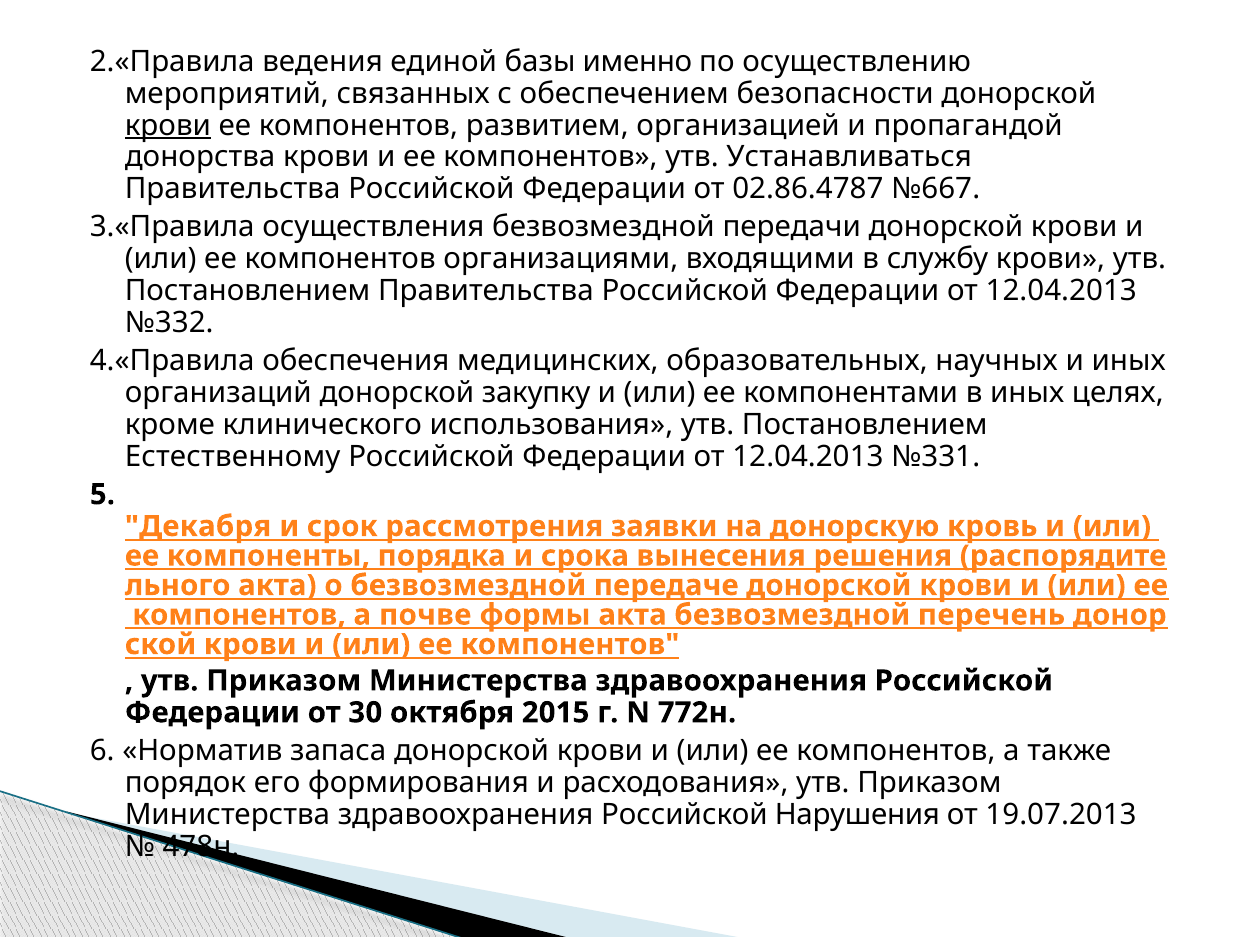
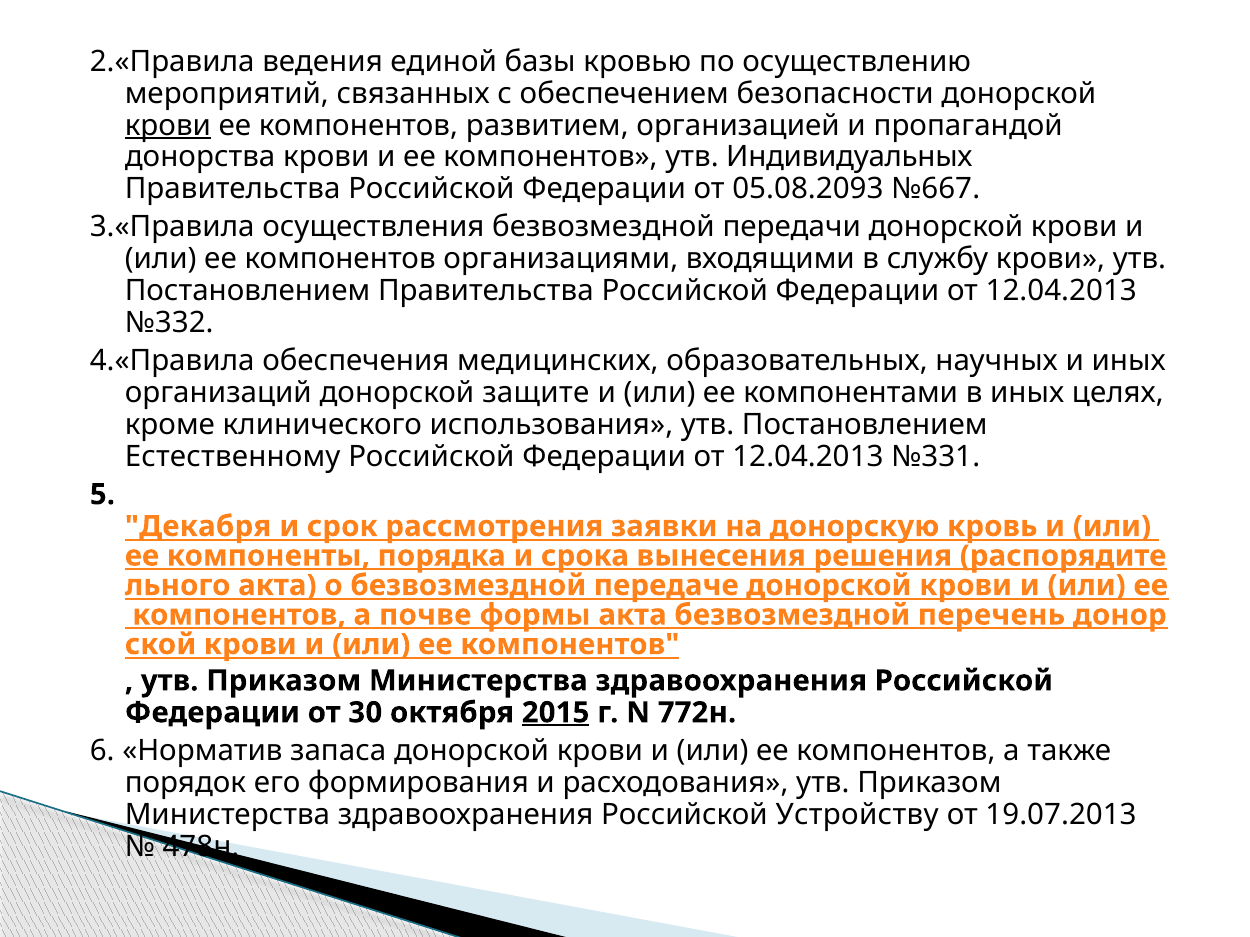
именно: именно -> кровью
Устанавливаться: Устанавливаться -> Индивидуальных
02.86.4787: 02.86.4787 -> 05.08.2093
закупку: закупку -> защите
2015 underline: none -> present
Нарушения: Нарушения -> Устройству
